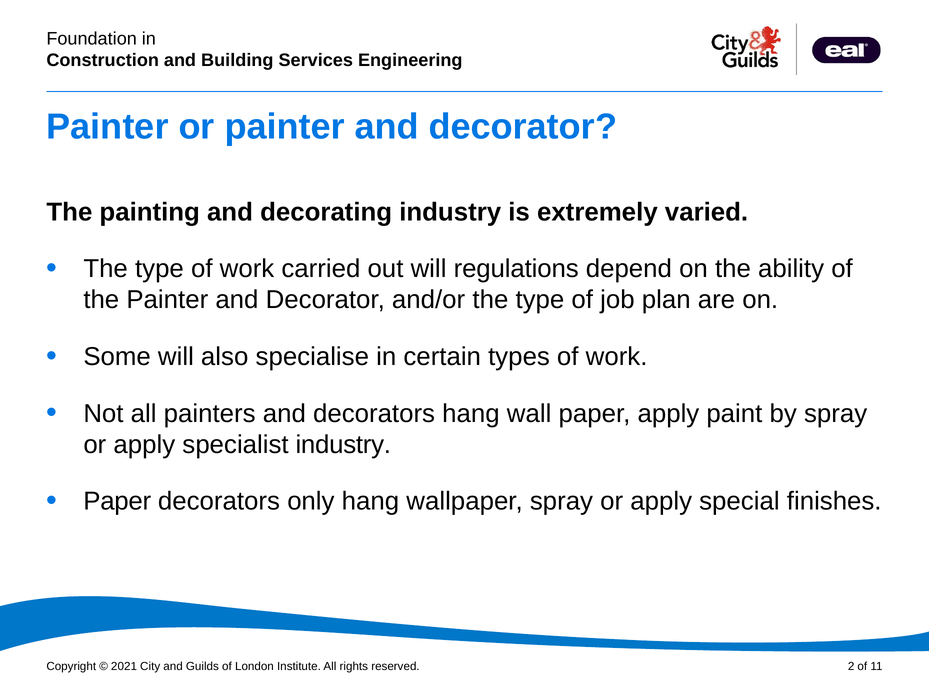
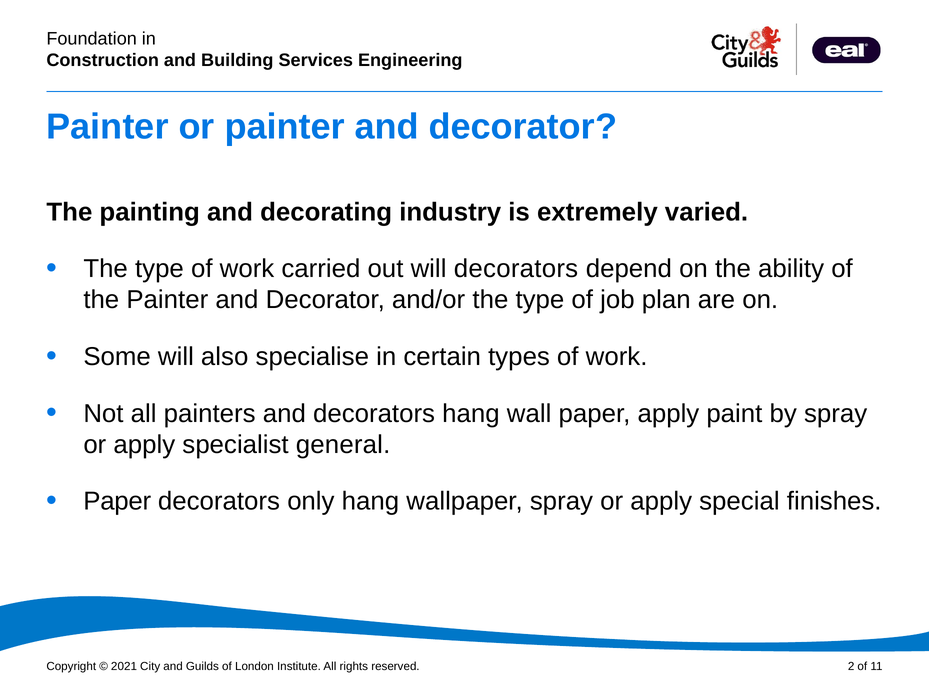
will regulations: regulations -> decorators
specialist industry: industry -> general
